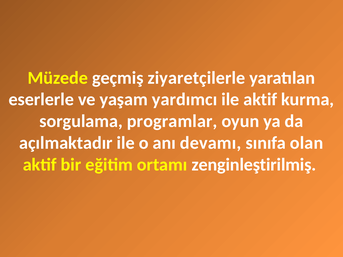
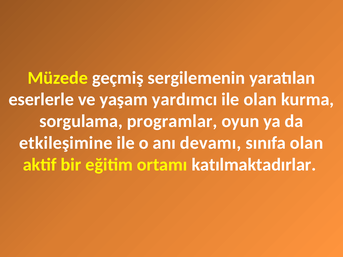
ziyaretçilerle: ziyaretçilerle -> sergilemenin
ile aktif: aktif -> olan
açılmaktadır: açılmaktadır -> etkileşimine
zenginleştirilmiş: zenginleştirilmiş -> katılmaktadırlar
